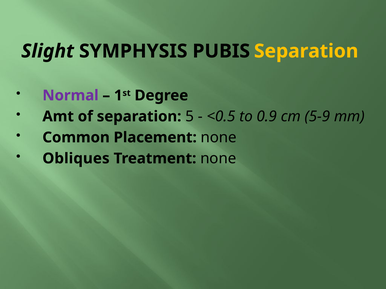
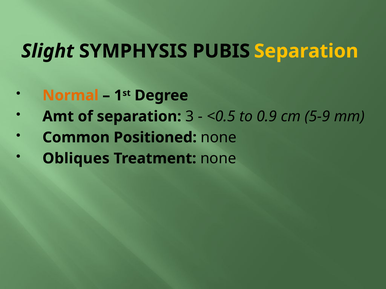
Normal colour: purple -> orange
5: 5 -> 3
Placement: Placement -> Positioned
